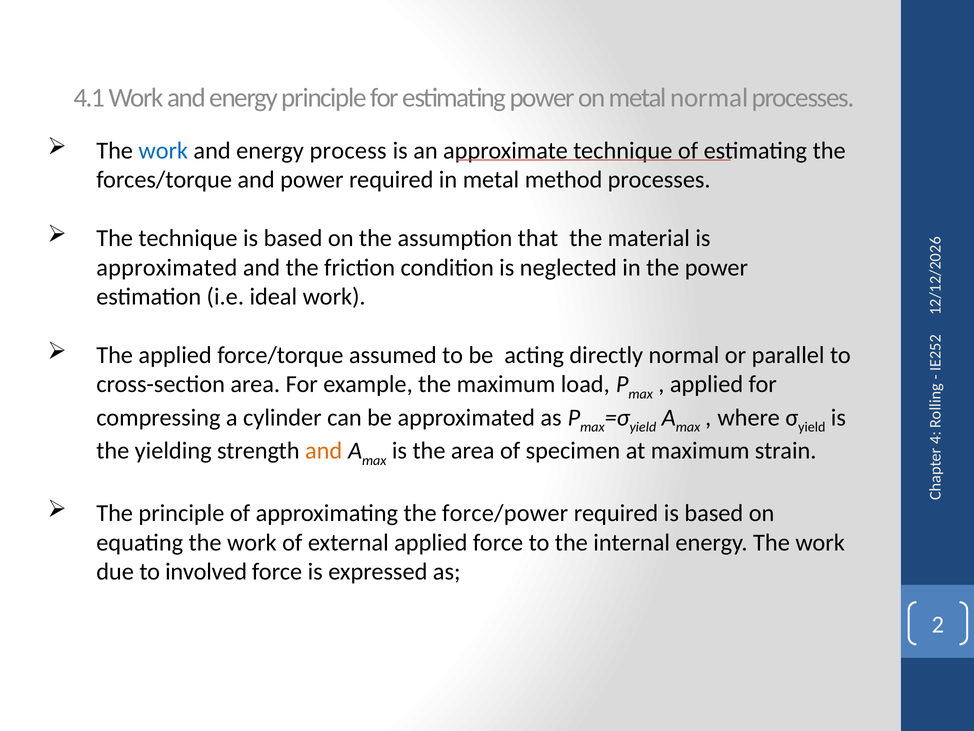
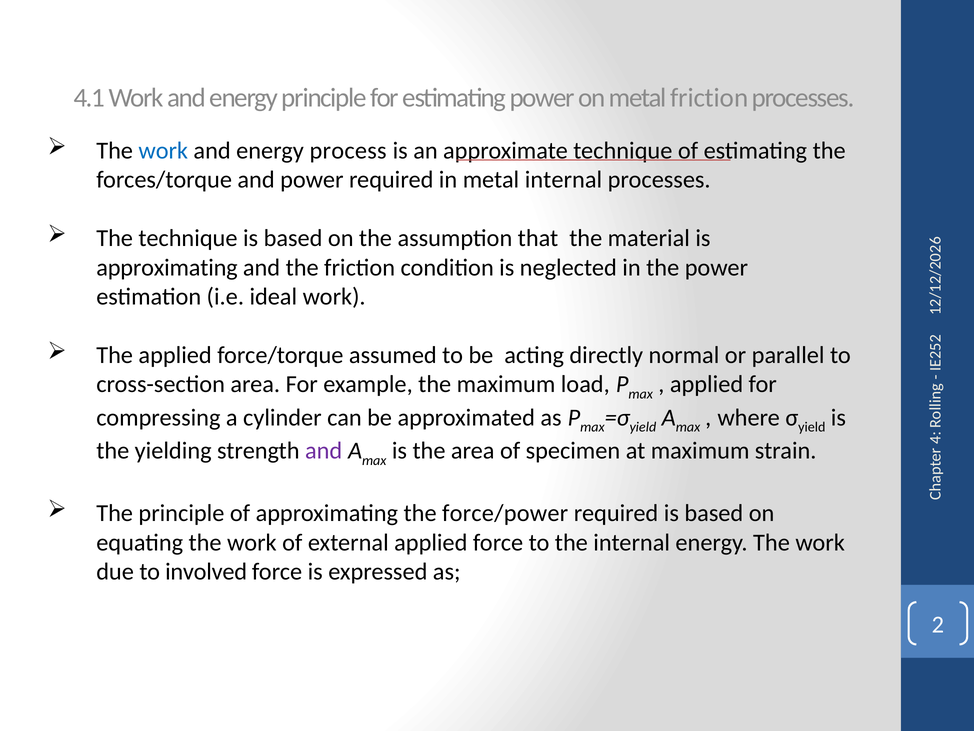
metal normal: normal -> friction
metal method: method -> internal
approximated at (167, 267): approximated -> approximating
and at (324, 451) colour: orange -> purple
